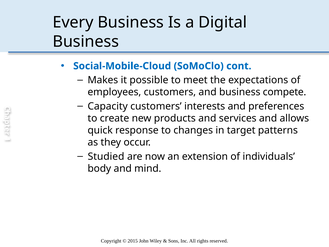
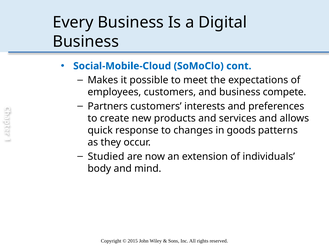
Capacity: Capacity -> Partners
target: target -> goods
